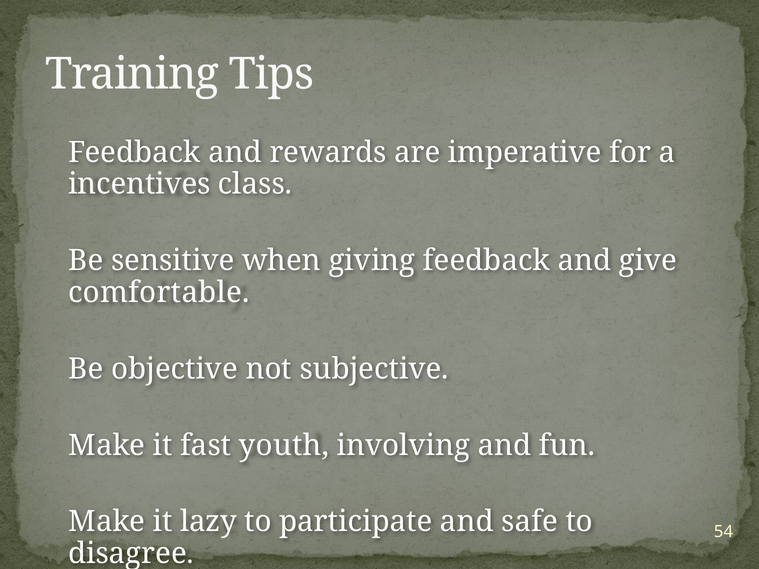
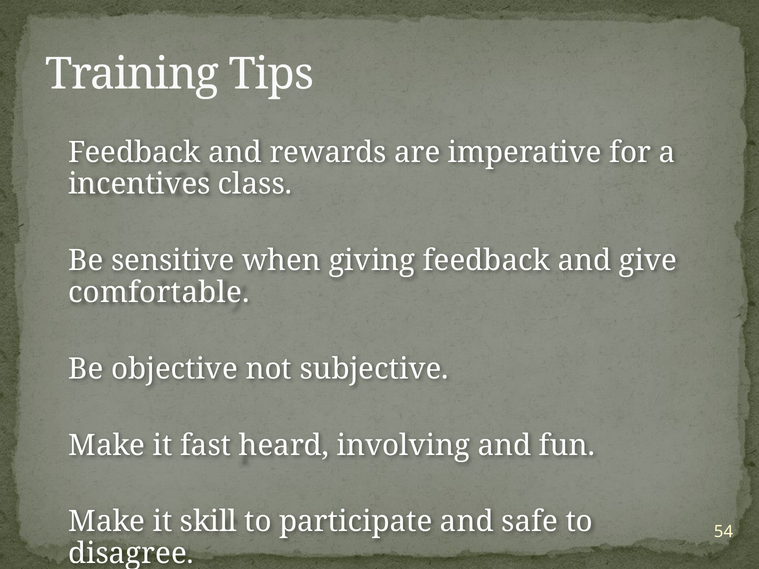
youth: youth -> heard
lazy: lazy -> skill
